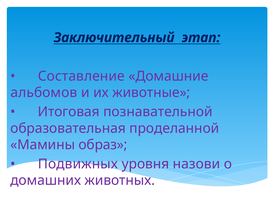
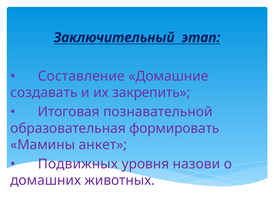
альбомов: альбомов -> создавать
животные: животные -> закрепить
проделанной: проделанной -> формировать
образ: образ -> анкет
